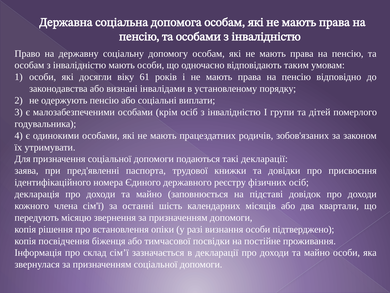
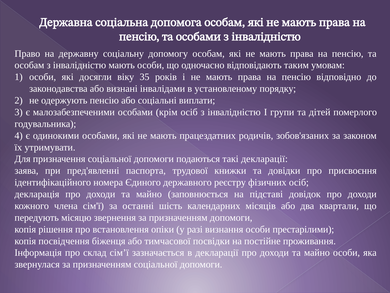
61: 61 -> 35
підтверджено: підтверджено -> престарілими
